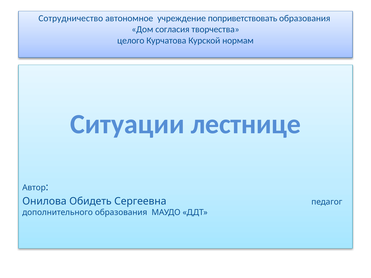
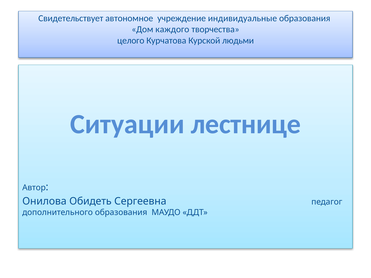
Сотрудничество: Сотрудничество -> Свидетельствует
поприветствовать: поприветствовать -> индивидуальные
согласия: согласия -> каждого
нормам: нормам -> людьми
